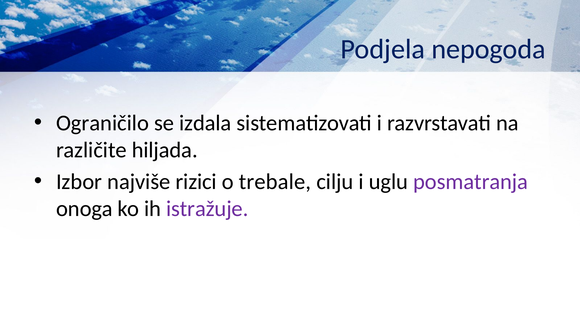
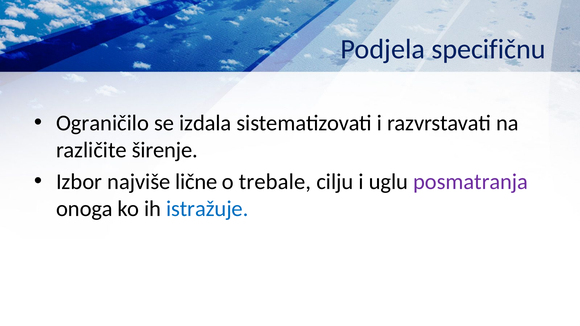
nepogoda: nepogoda -> specifičnu
hiljada: hiljada -> širenje
rizici: rizici -> lične
istražuje colour: purple -> blue
